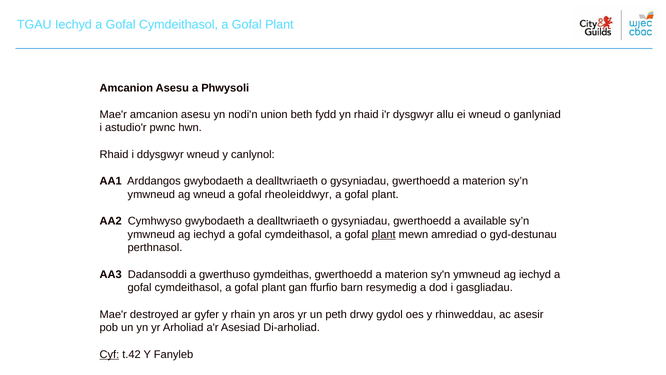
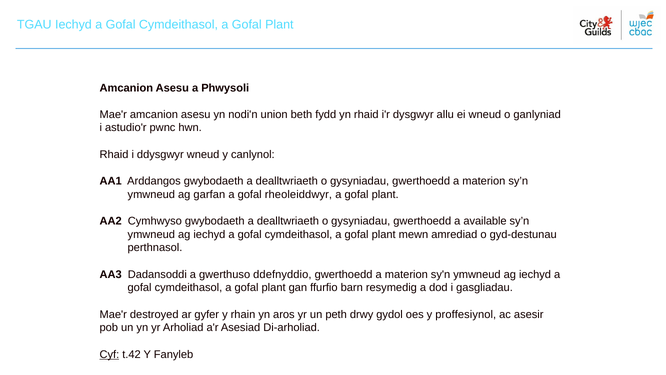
ag wneud: wneud -> garfan
plant at (384, 234) underline: present -> none
gymdeithas: gymdeithas -> ddefnyddio
rhinweddau: rhinweddau -> proffesiynol
